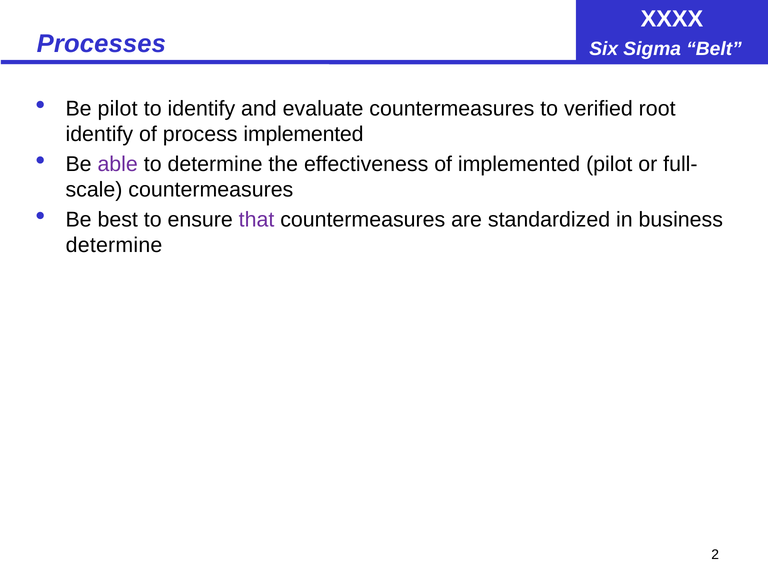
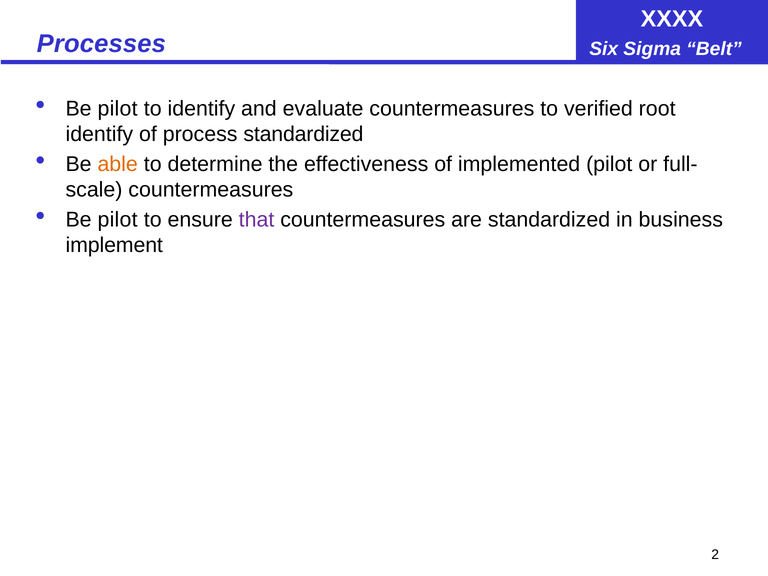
process implemented: implemented -> standardized
able colour: purple -> orange
best at (118, 220): best -> pilot
determine at (114, 245): determine -> implement
